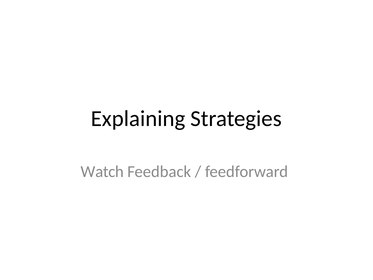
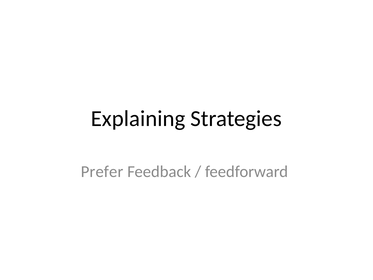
Watch: Watch -> Prefer
